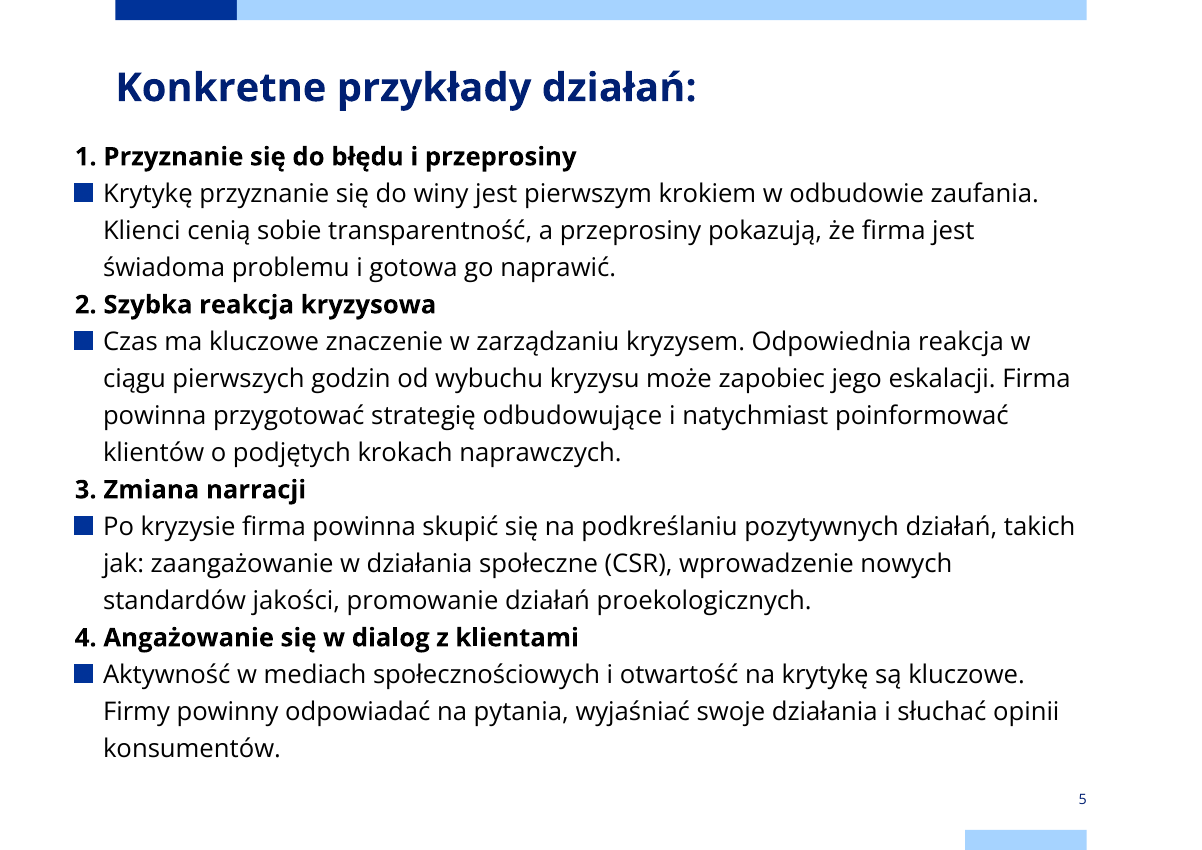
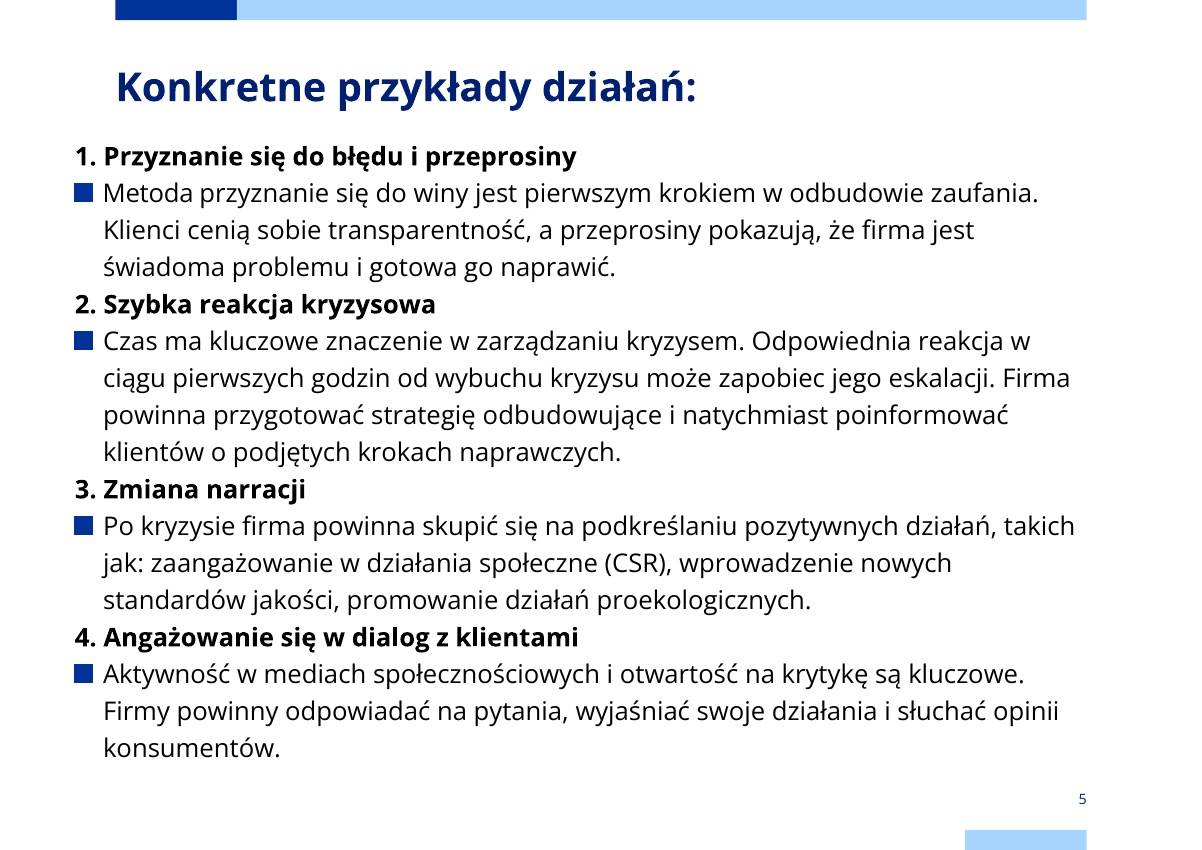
Krytykę at (148, 194): Krytykę -> Metoda
